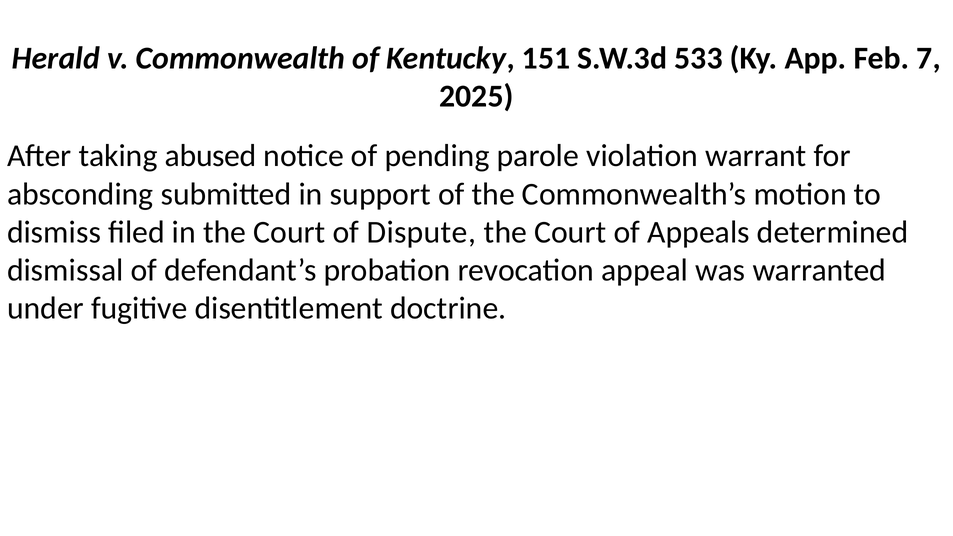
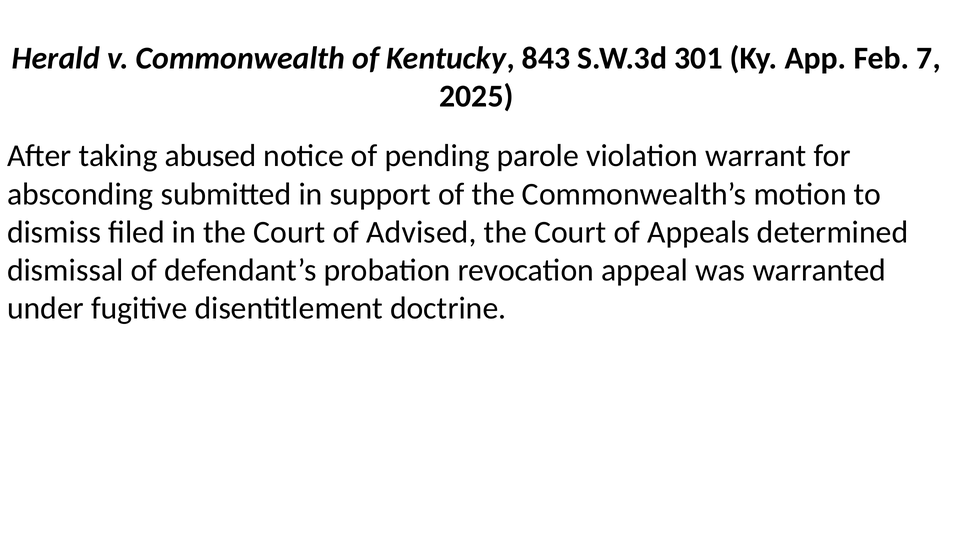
151: 151 -> 843
533: 533 -> 301
Dispute: Dispute -> Advised
